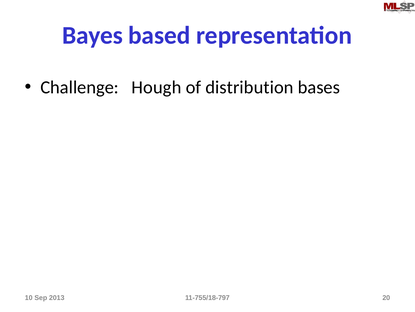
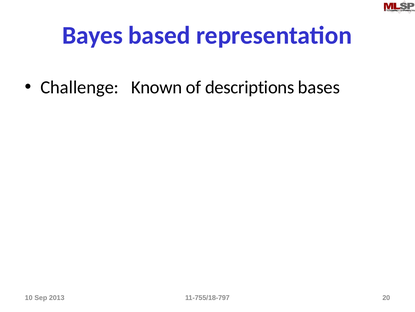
Hough: Hough -> Known
distribution: distribution -> descriptions
